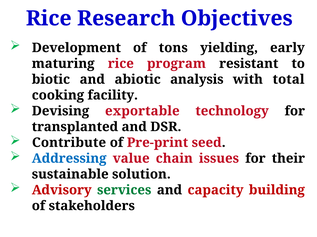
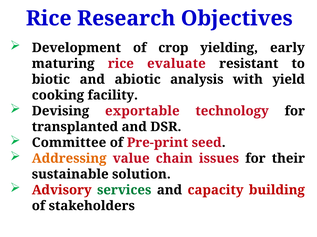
tons: tons -> crop
program: program -> evaluate
total: total -> yield
Contribute: Contribute -> Committee
Addressing colour: blue -> orange
